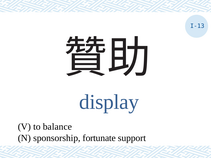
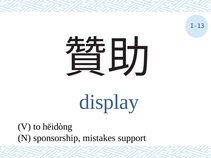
balance: balance -> hēidòng
fortunate: fortunate -> mistakes
